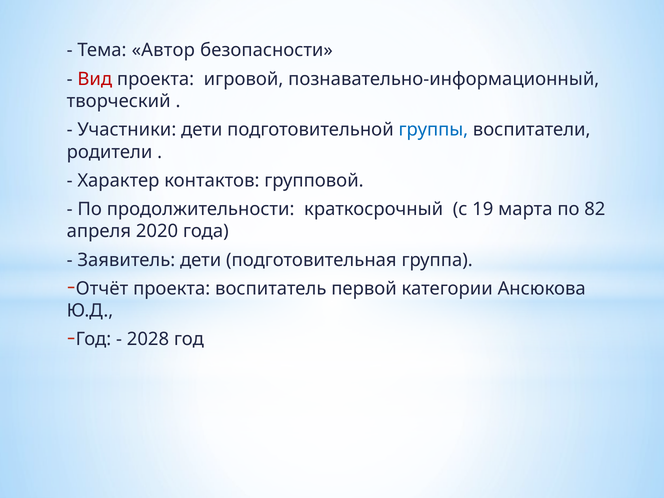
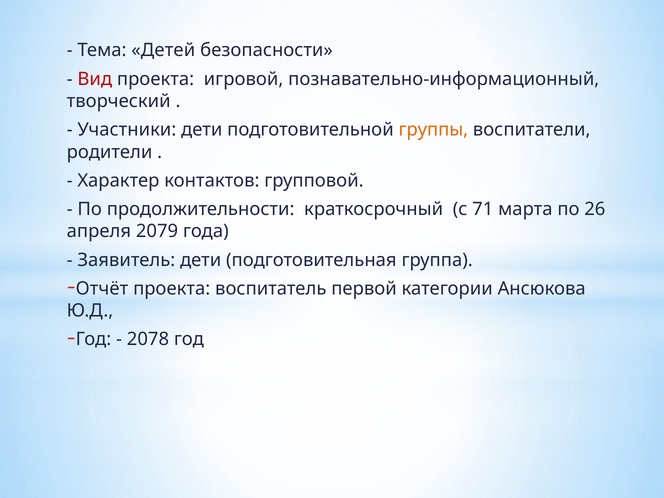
Автор: Автор -> Детей
группы colour: blue -> orange
19: 19 -> 71
82: 82 -> 26
2020: 2020 -> 2079
2028: 2028 -> 2078
